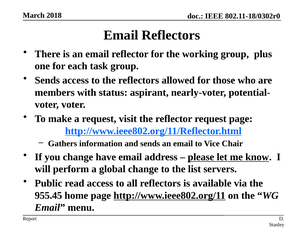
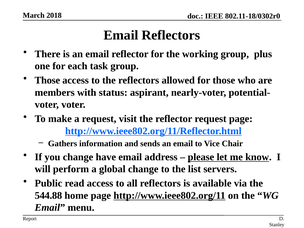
Sends at (47, 80): Sends -> Those
955.45: 955.45 -> 544.88
